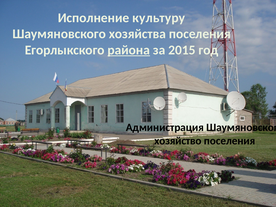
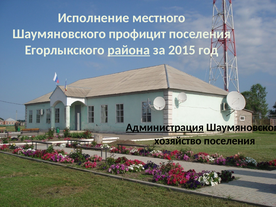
культуру: культуру -> местного
хозяйства: хозяйства -> профицит
Администрация underline: none -> present
